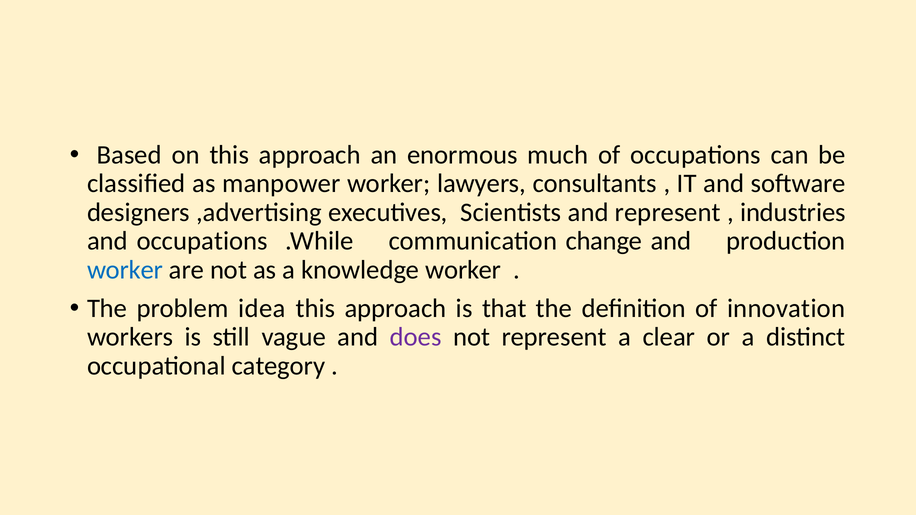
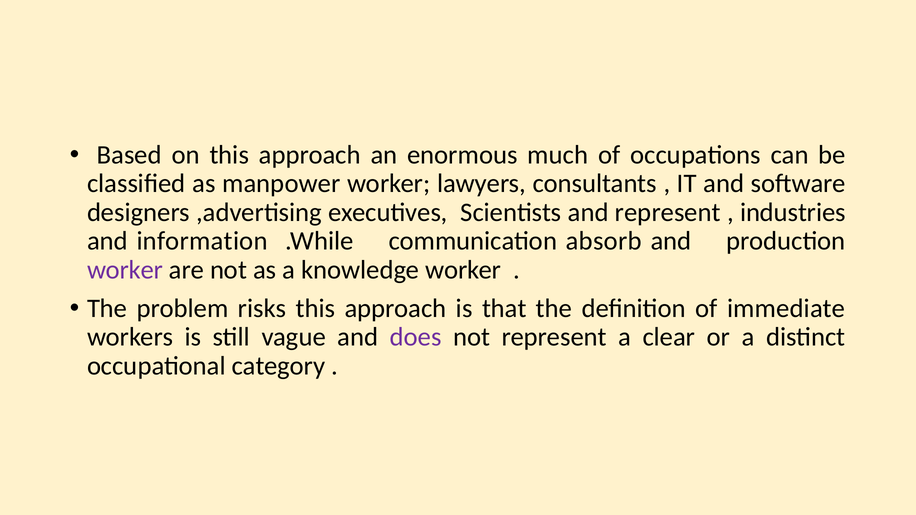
and occupations: occupations -> information
change: change -> absorb
worker at (125, 270) colour: blue -> purple
idea: idea -> risks
innovation: innovation -> immediate
